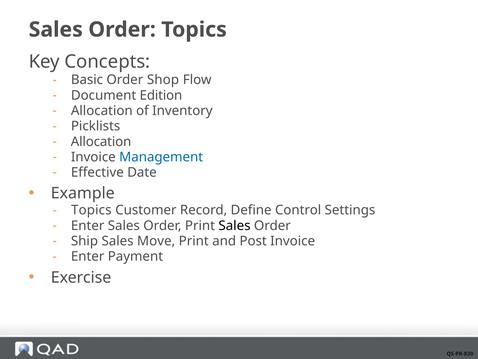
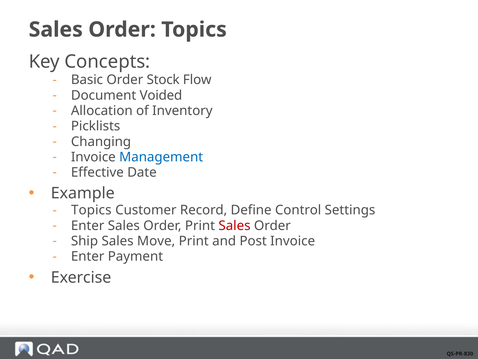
Shop: Shop -> Stock
Edition: Edition -> Voided
Allocation at (101, 141): Allocation -> Changing
Sales at (234, 225) colour: black -> red
